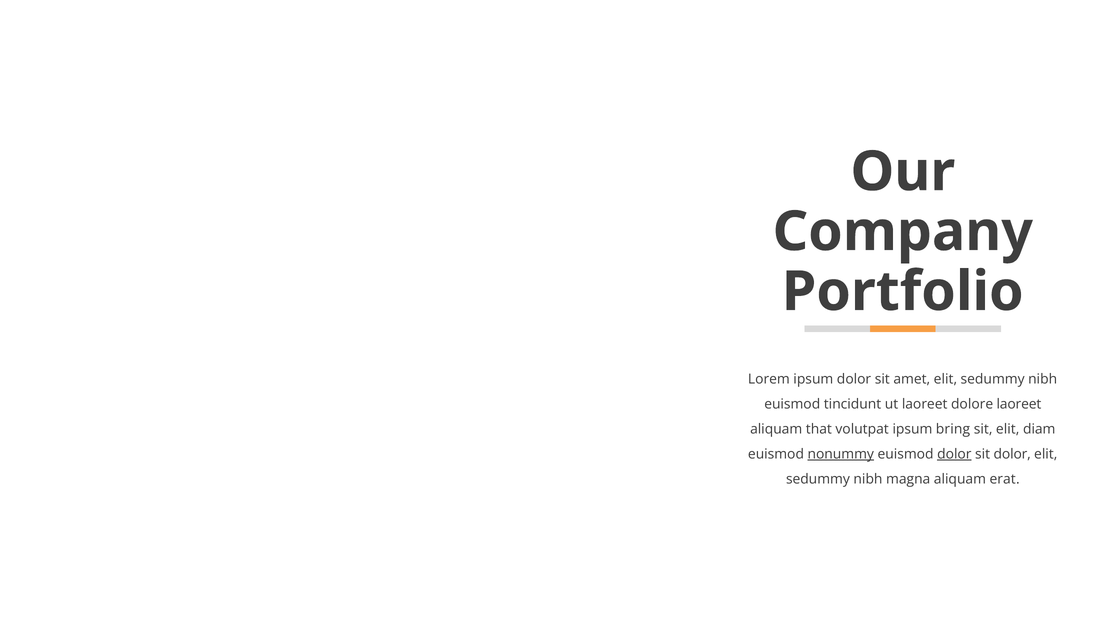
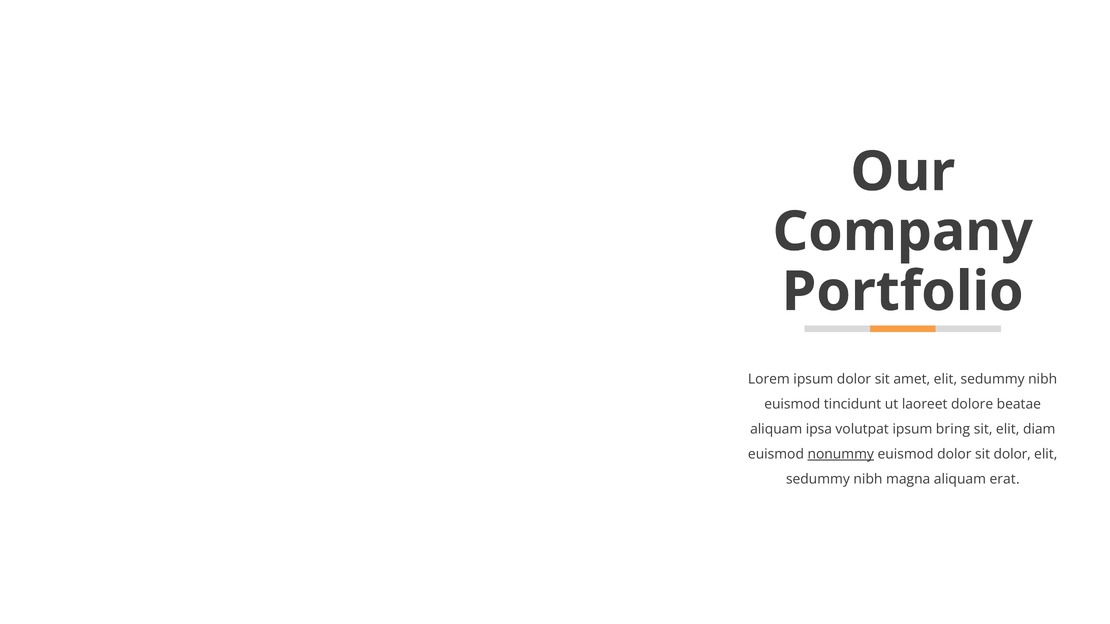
dolore laoreet: laoreet -> beatae
that: that -> ipsa
dolor at (954, 454) underline: present -> none
